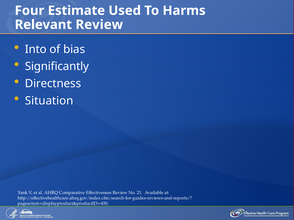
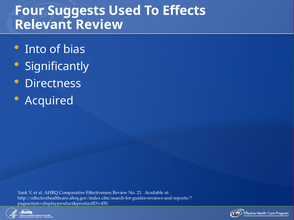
Estimate: Estimate -> Suggests
Harms: Harms -> Effects
Situation: Situation -> Acquired
